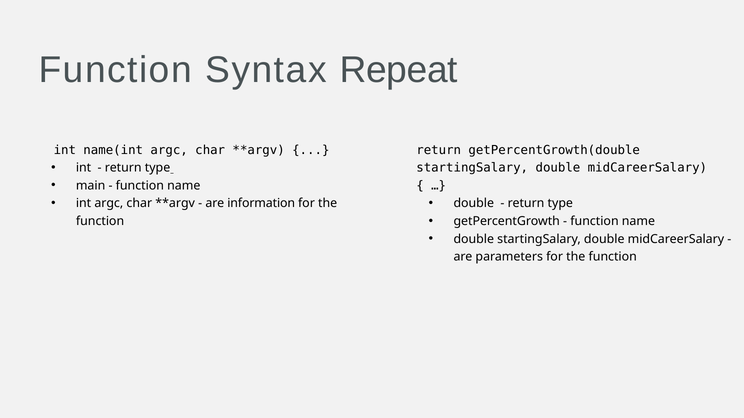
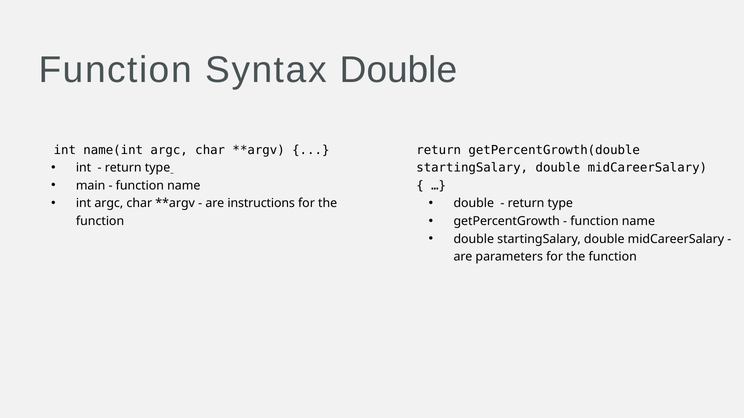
Syntax Repeat: Repeat -> Double
information: information -> instructions
